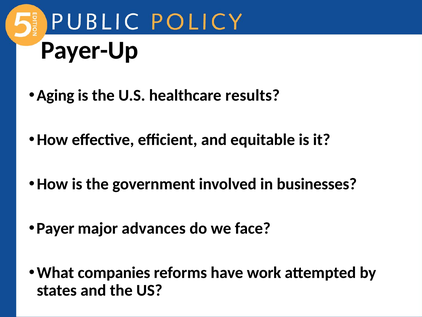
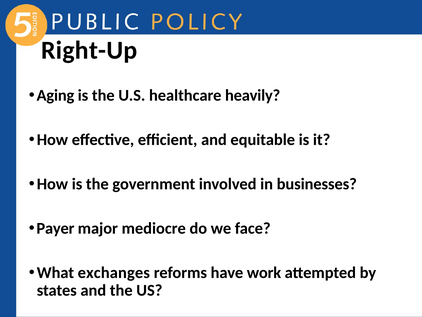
Payer-Up: Payer-Up -> Right-Up
results: results -> heavily
advances: advances -> mediocre
companies: companies -> exchanges
